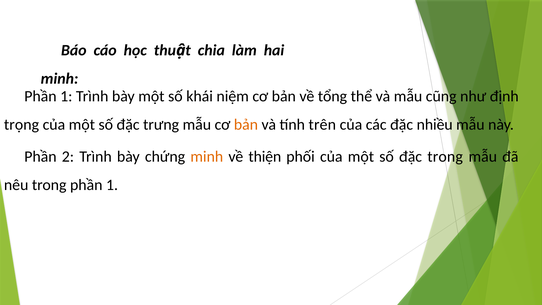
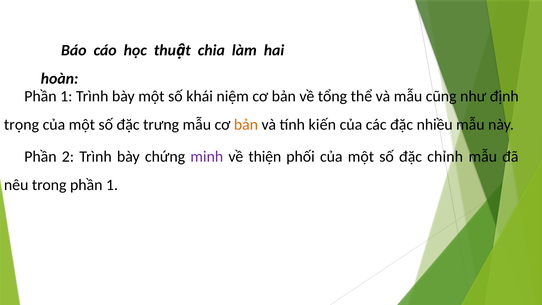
minh at (60, 79): minh -> hoàn
trên: trên -> kiến
minh at (207, 156) colour: orange -> purple
đặc trong: trong -> chỉnh
